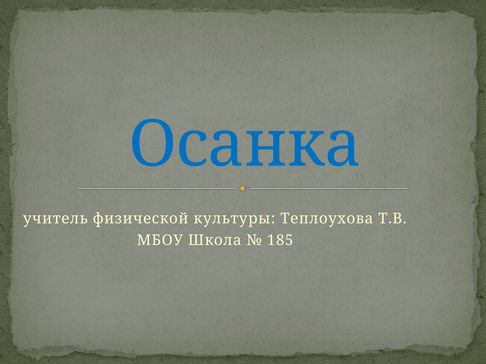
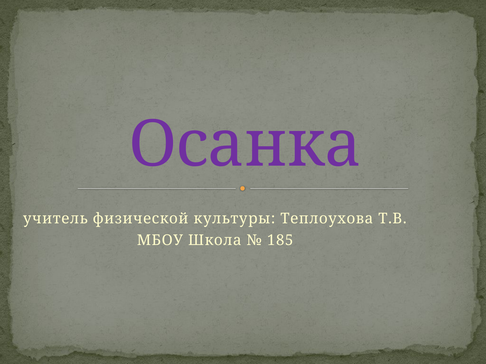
Осанка colour: blue -> purple
